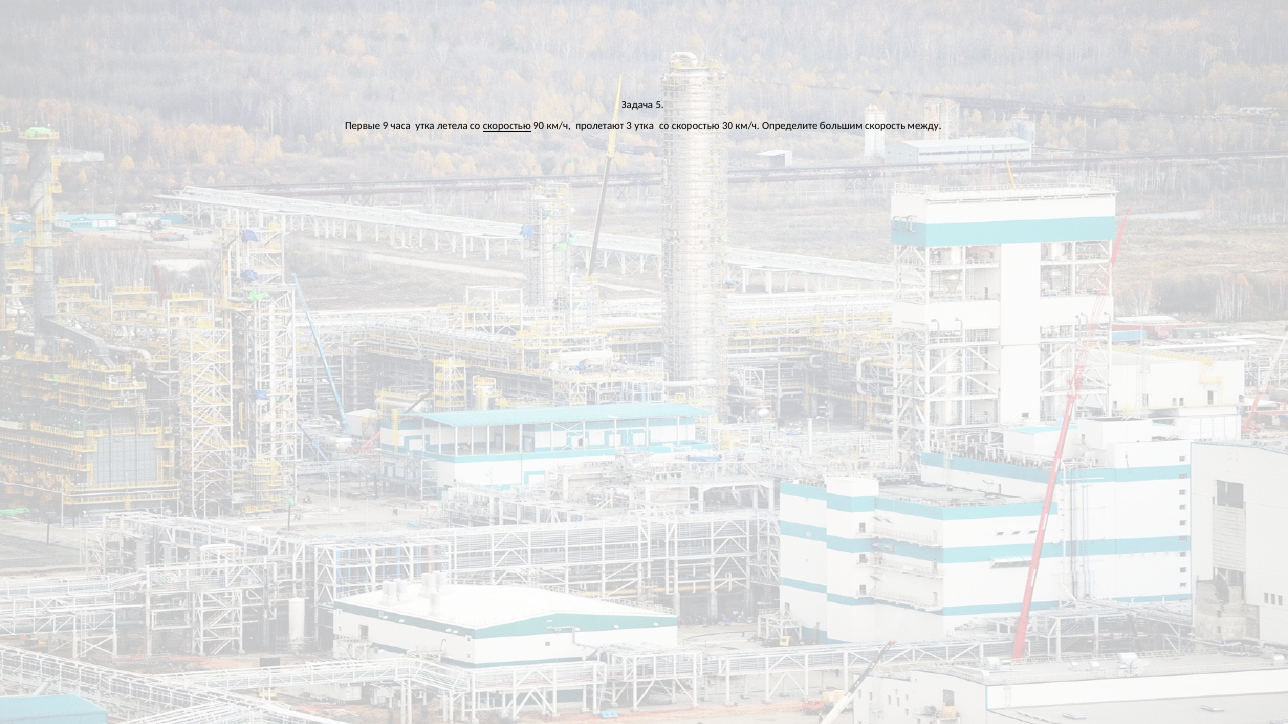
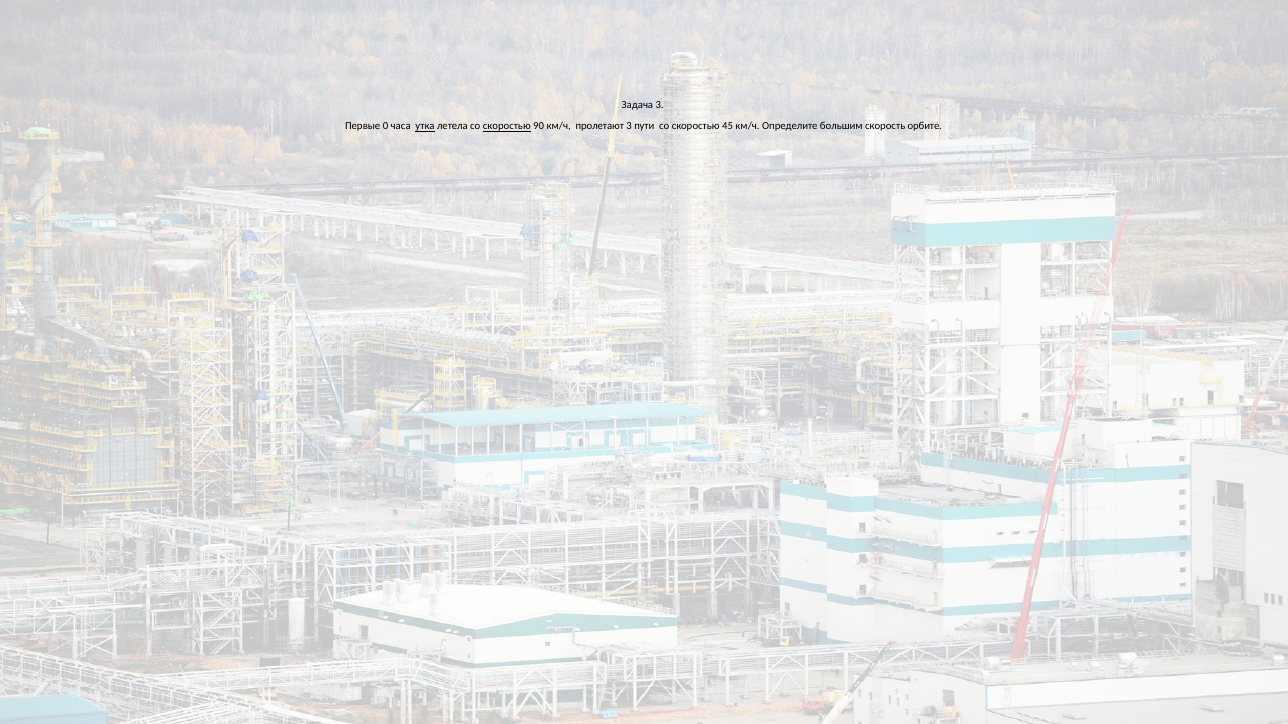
Задача 5: 5 -> 3
9: 9 -> 0
утка at (425, 127) underline: none -> present
3 утка: утка -> пути
30: 30 -> 45
между: между -> орбите
